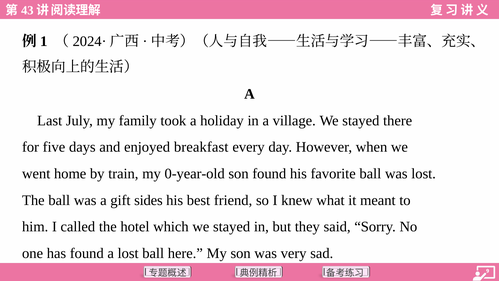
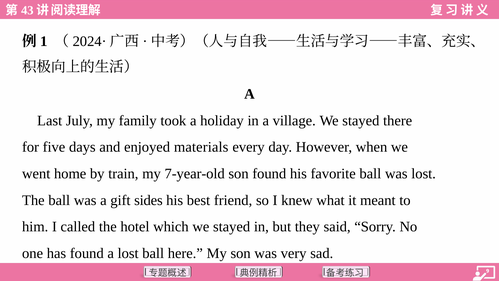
breakfast: breakfast -> materials
0-year-old: 0-year-old -> 7-year-old
